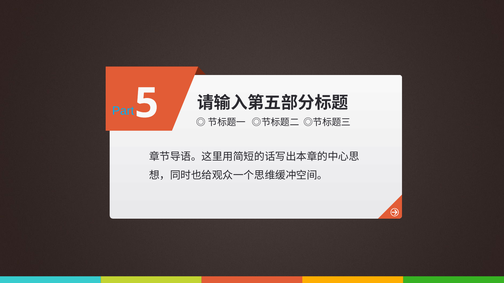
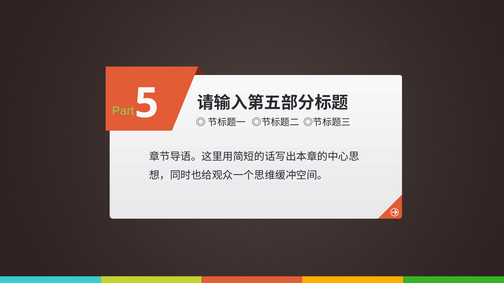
Part colour: light blue -> light green
